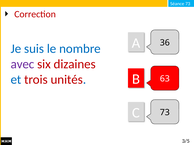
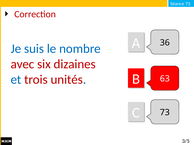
avec colour: purple -> red
